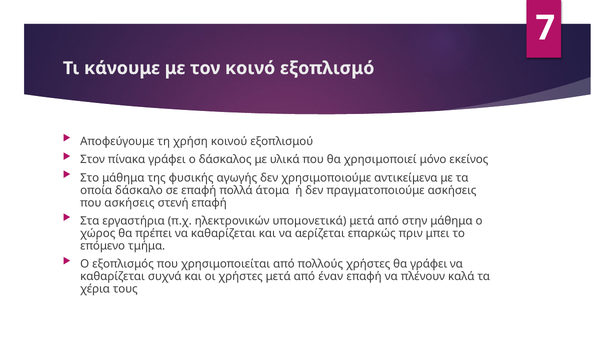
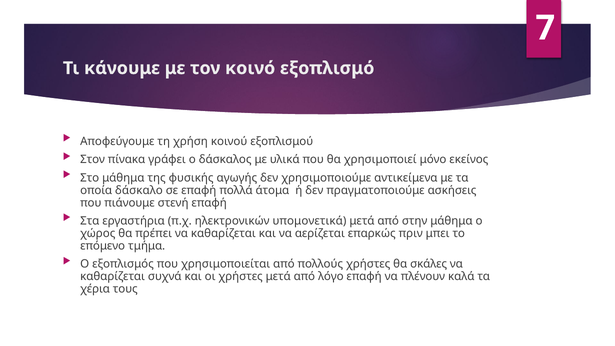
που ασκήσεις: ασκήσεις -> πιάνουμε
θα γράφει: γράφει -> σκάλες
έναν: έναν -> λόγο
